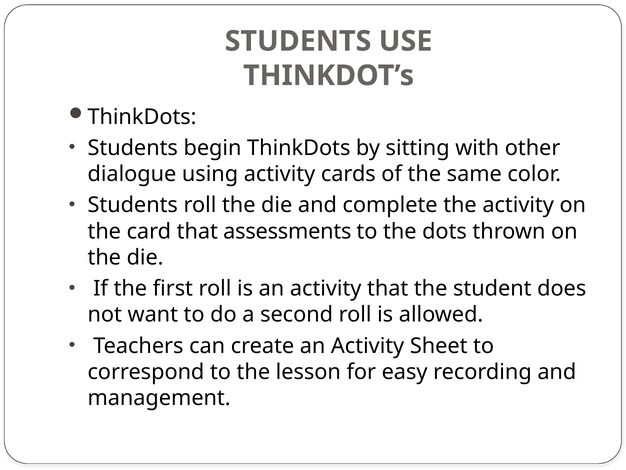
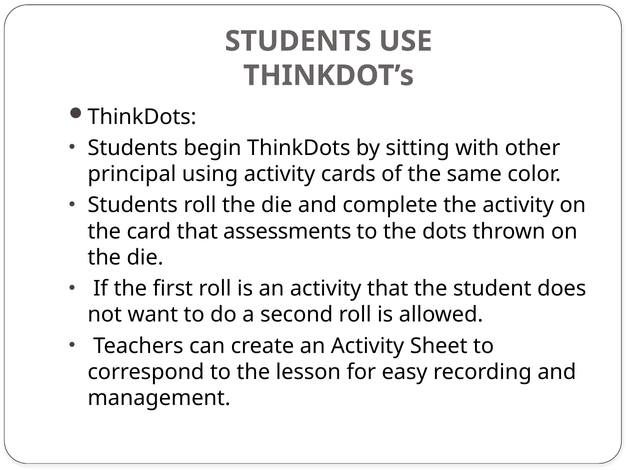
dialogue: dialogue -> principal
